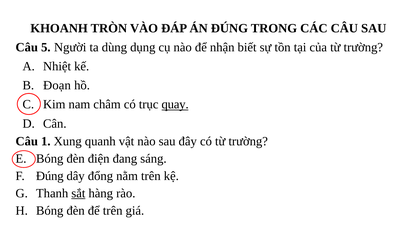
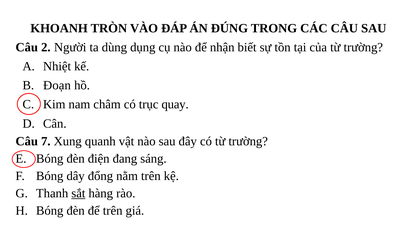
5: 5 -> 2
quay underline: present -> none
1: 1 -> 7
Đúng at (50, 176): Đúng -> Bóng
